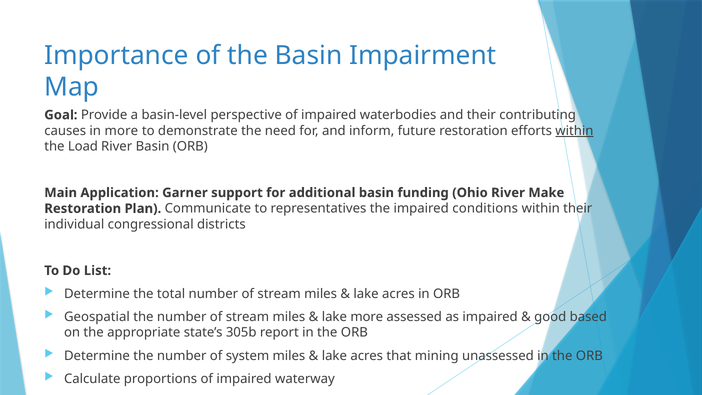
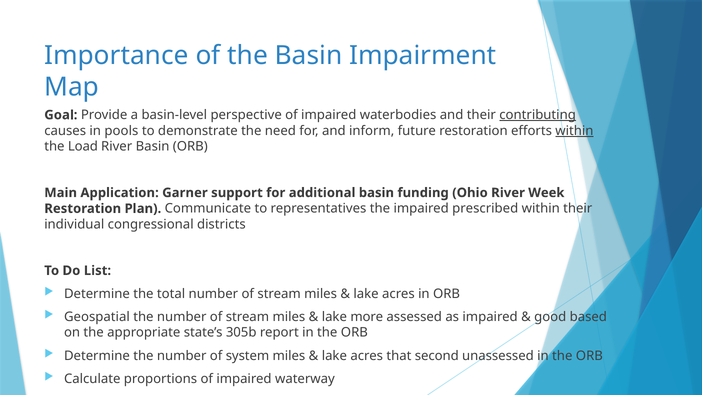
contributing underline: none -> present
in more: more -> pools
Make: Make -> Week
conditions: conditions -> prescribed
mining: mining -> second
